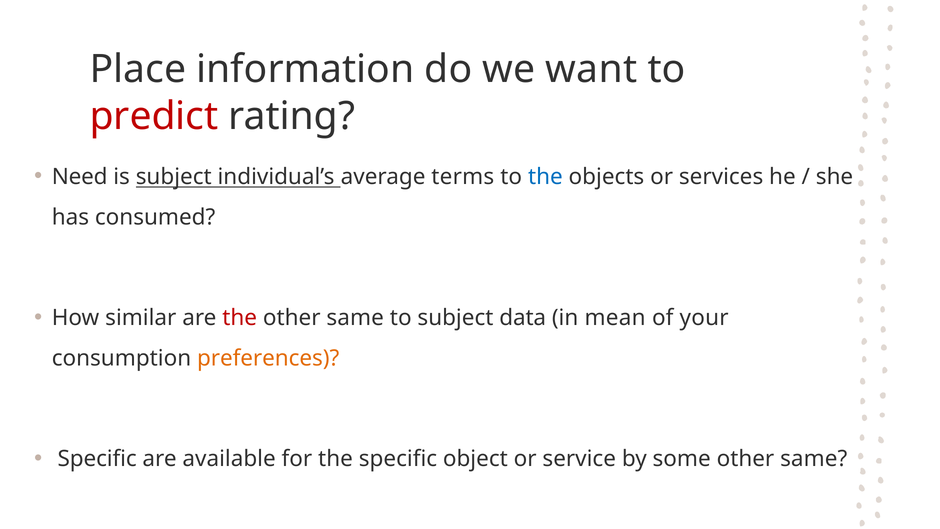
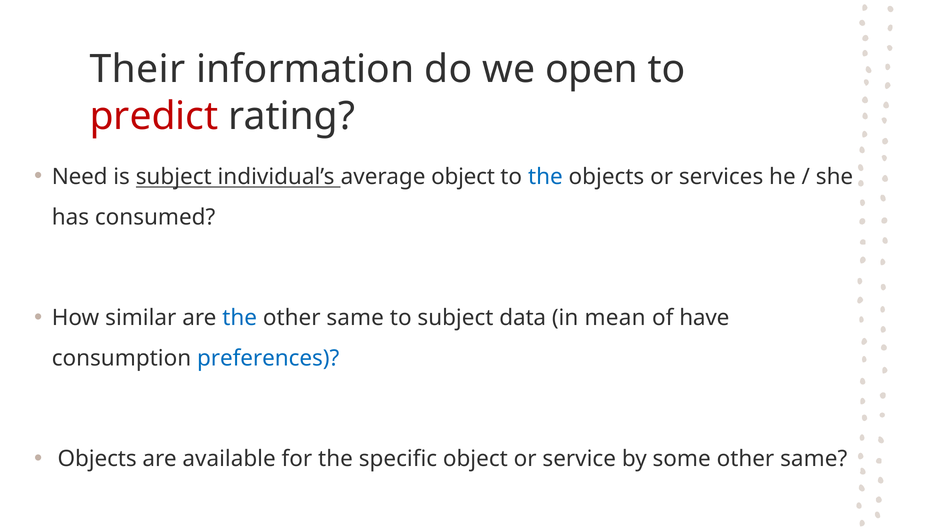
Place: Place -> Their
want: want -> open
average terms: terms -> object
the at (240, 318) colour: red -> blue
your: your -> have
preferences colour: orange -> blue
Specific at (97, 459): Specific -> Objects
